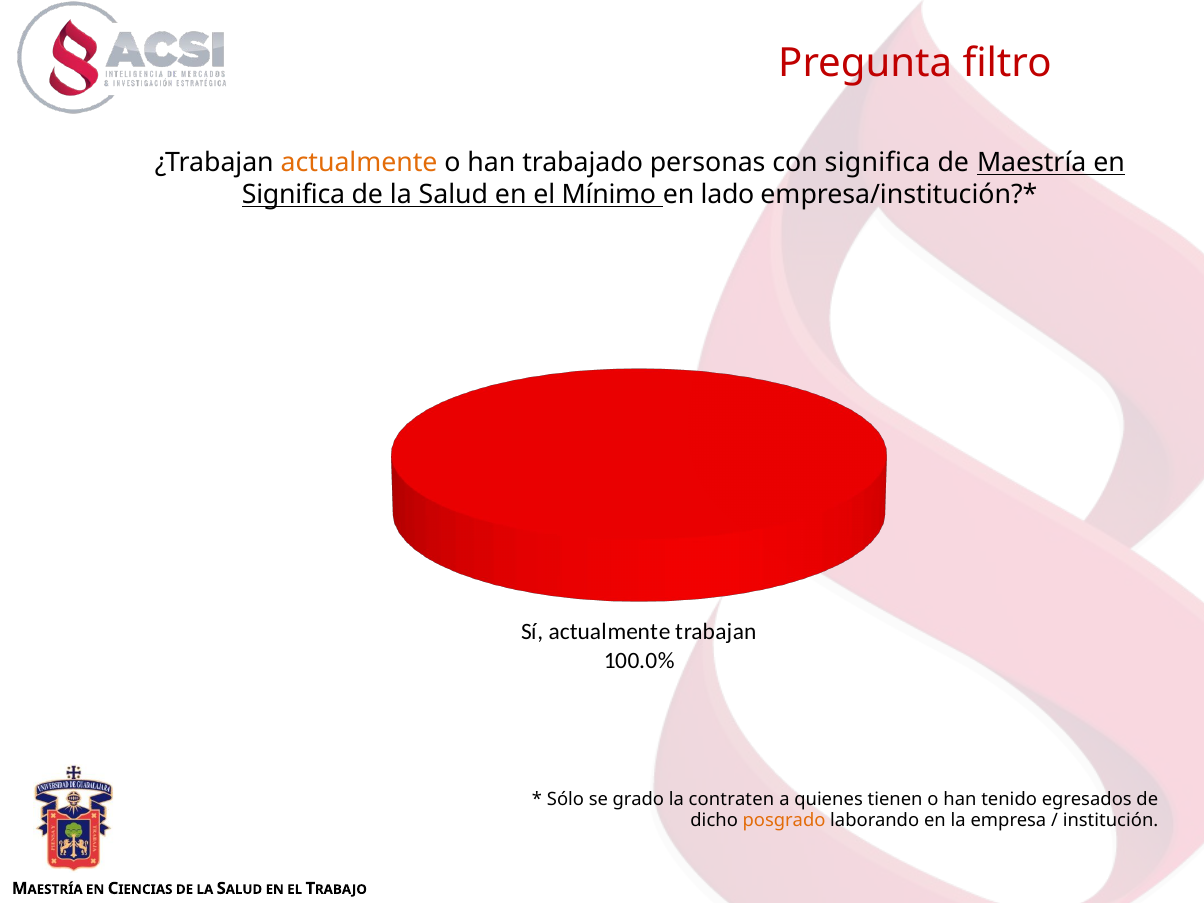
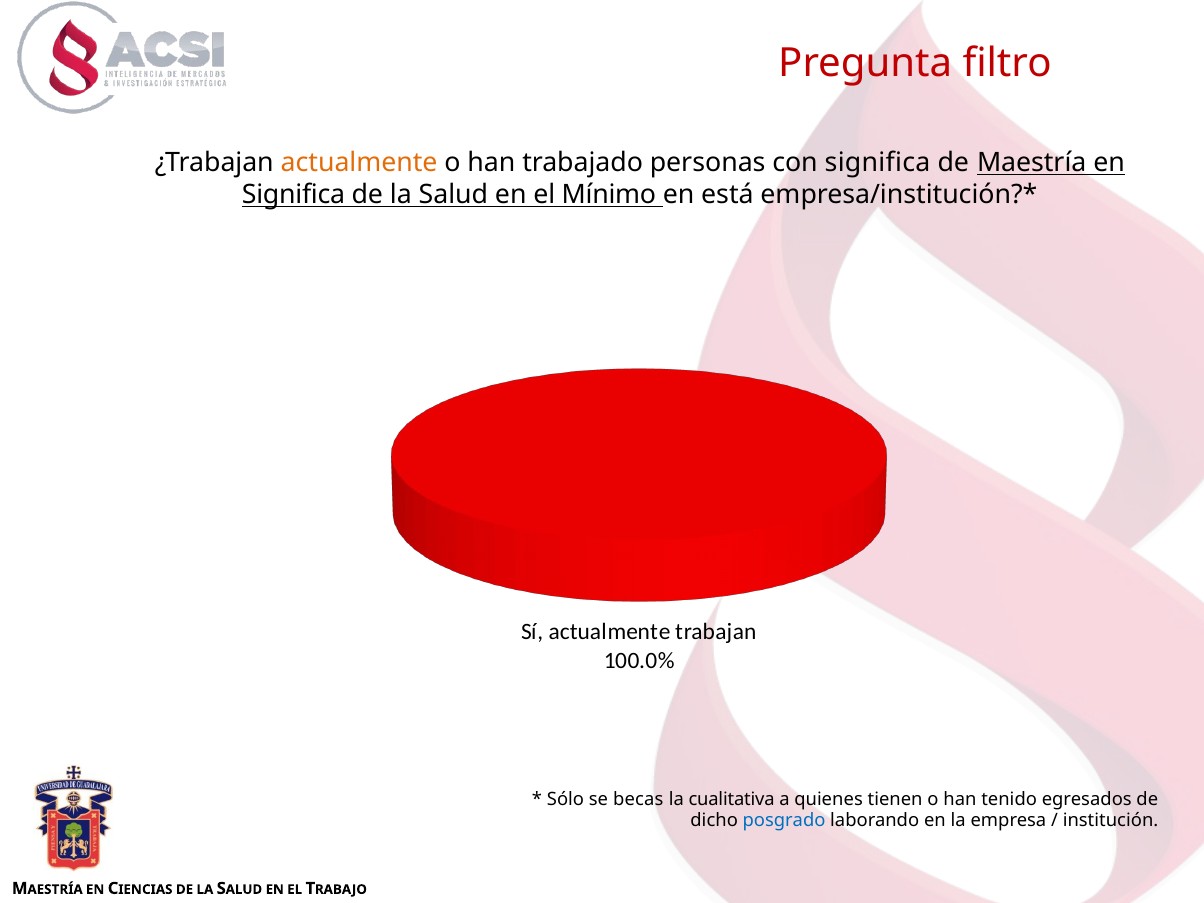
lado: lado -> está
grado: grado -> becas
contraten: contraten -> cualitativa
posgrado colour: orange -> blue
